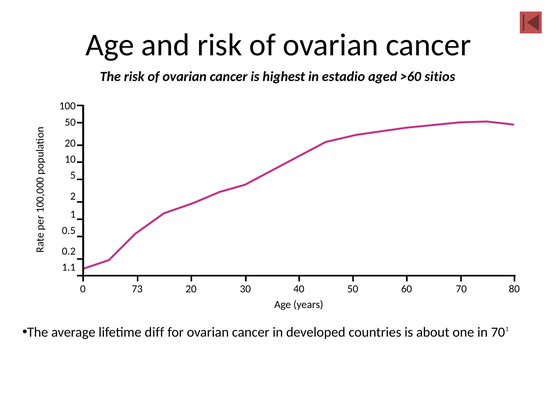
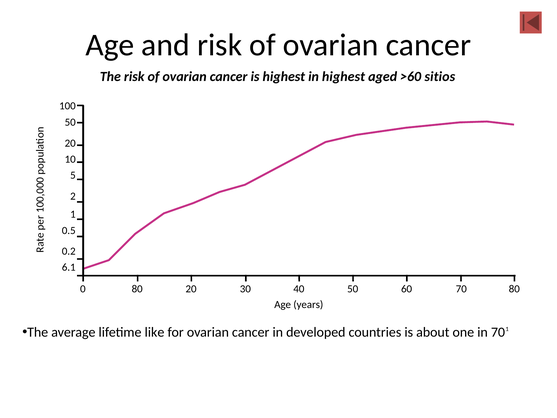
in estadio: estadio -> highest
1.1: 1.1 -> 6.1
0 73: 73 -> 80
diff: diff -> like
